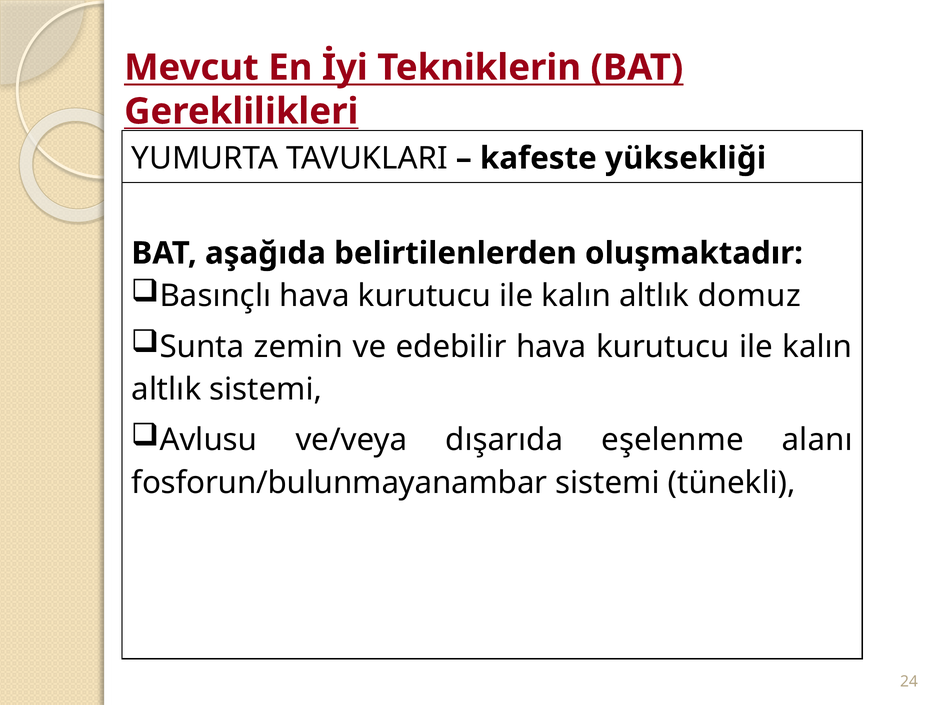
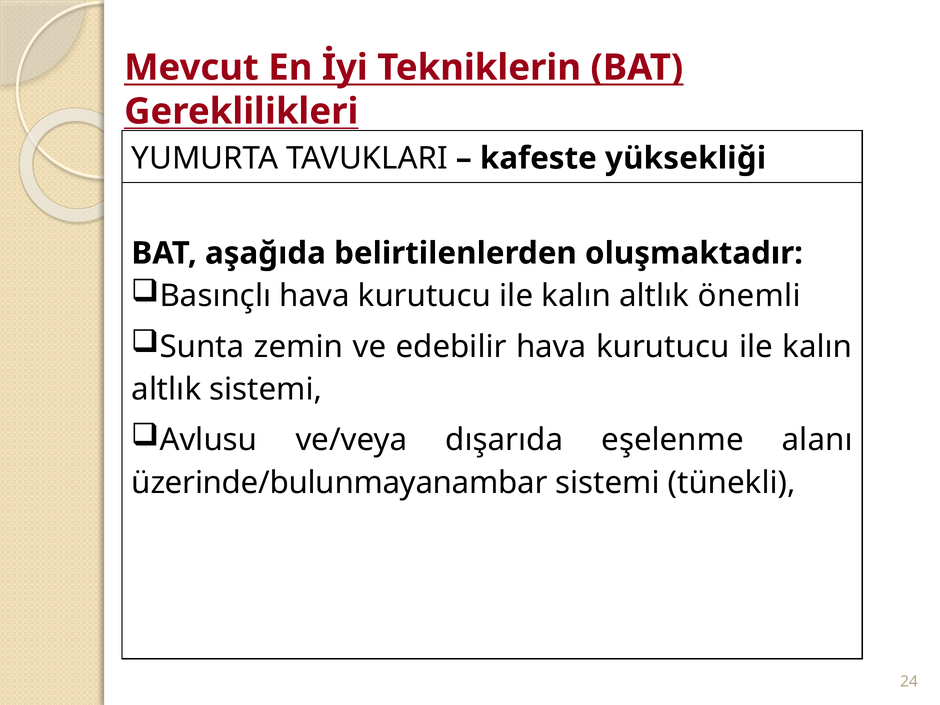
domuz: domuz -> önemli
fosforun/bulunmayanambar: fosforun/bulunmayanambar -> üzerinde/bulunmayanambar
